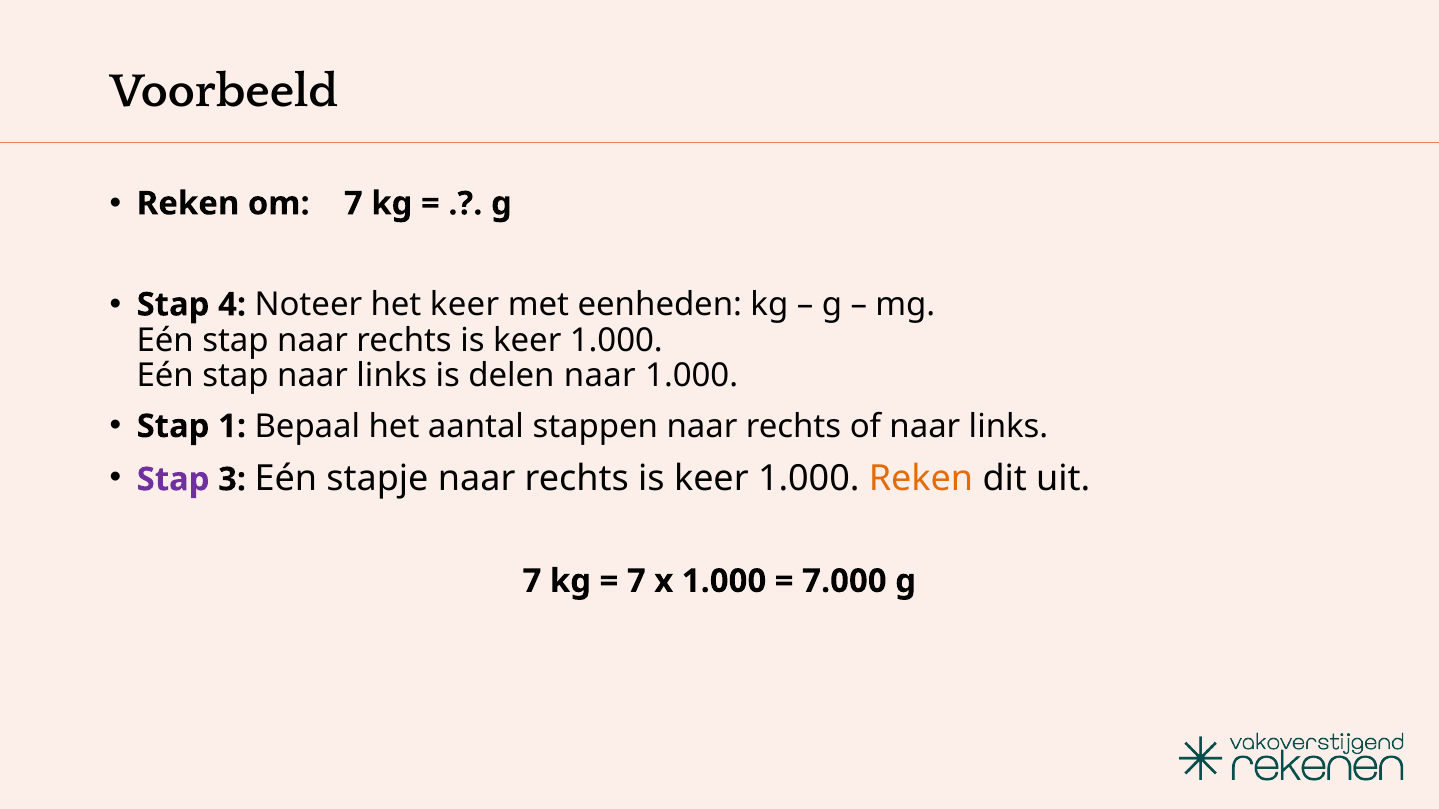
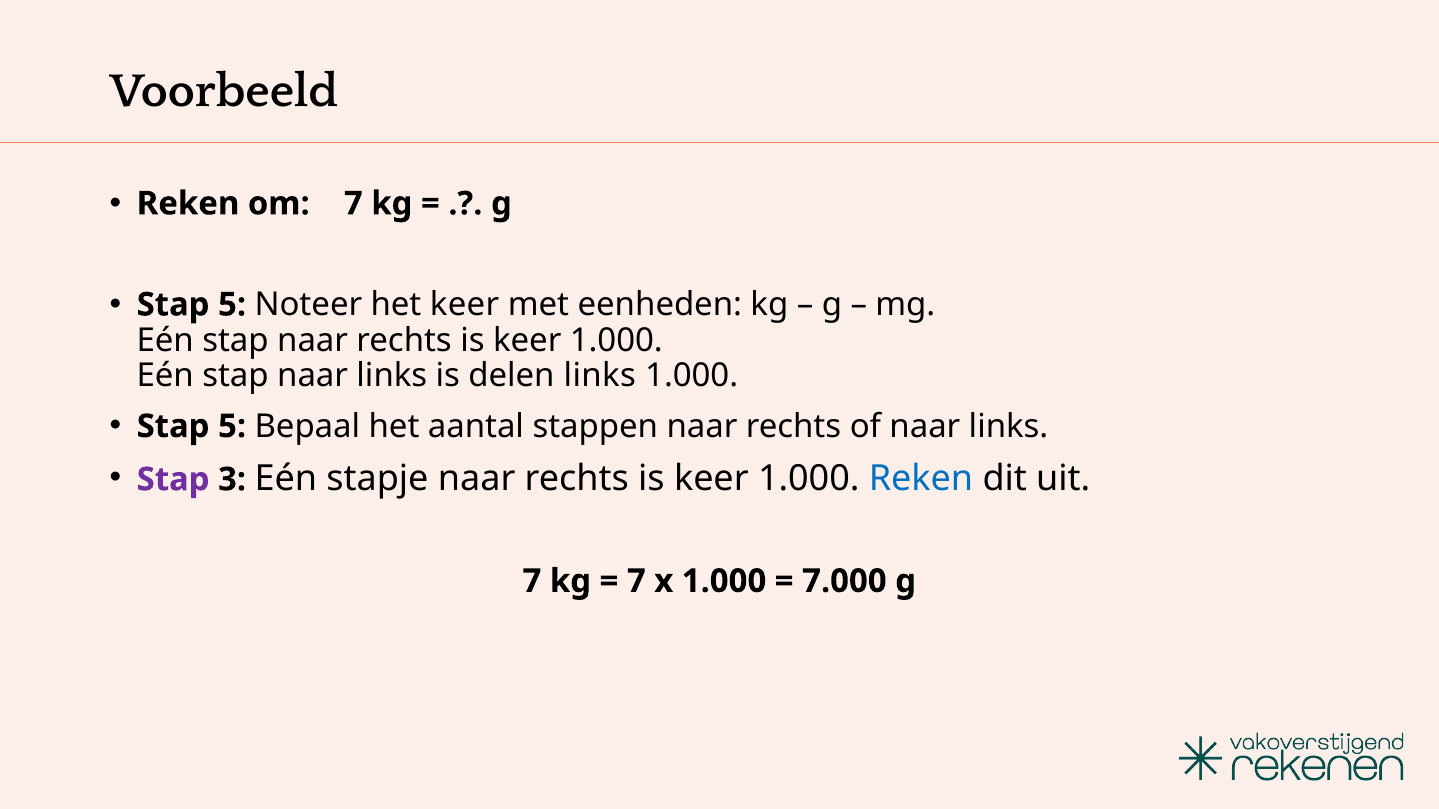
4 at (232, 305): 4 -> 5
delen naar: naar -> links
1 at (232, 426): 1 -> 5
Reken at (921, 479) colour: orange -> blue
